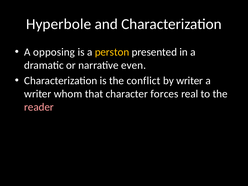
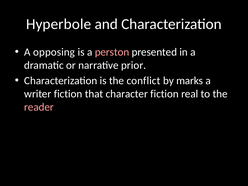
perston colour: yellow -> pink
even: even -> prior
by writer: writer -> marks
writer whom: whom -> fiction
character forces: forces -> fiction
